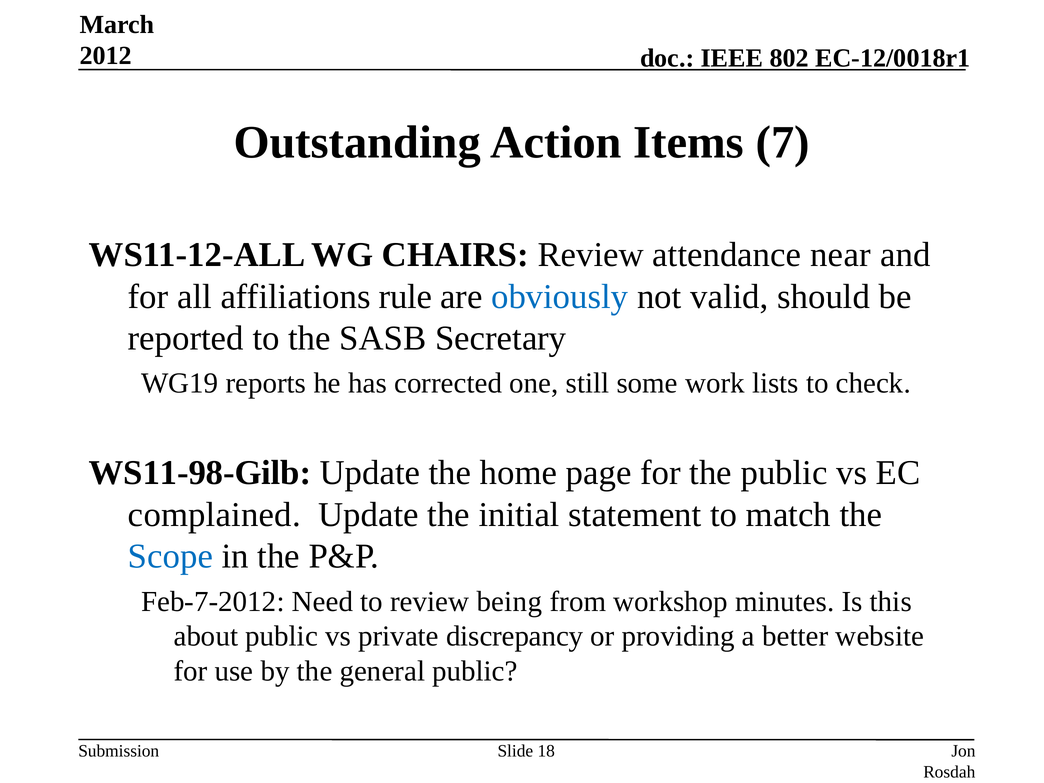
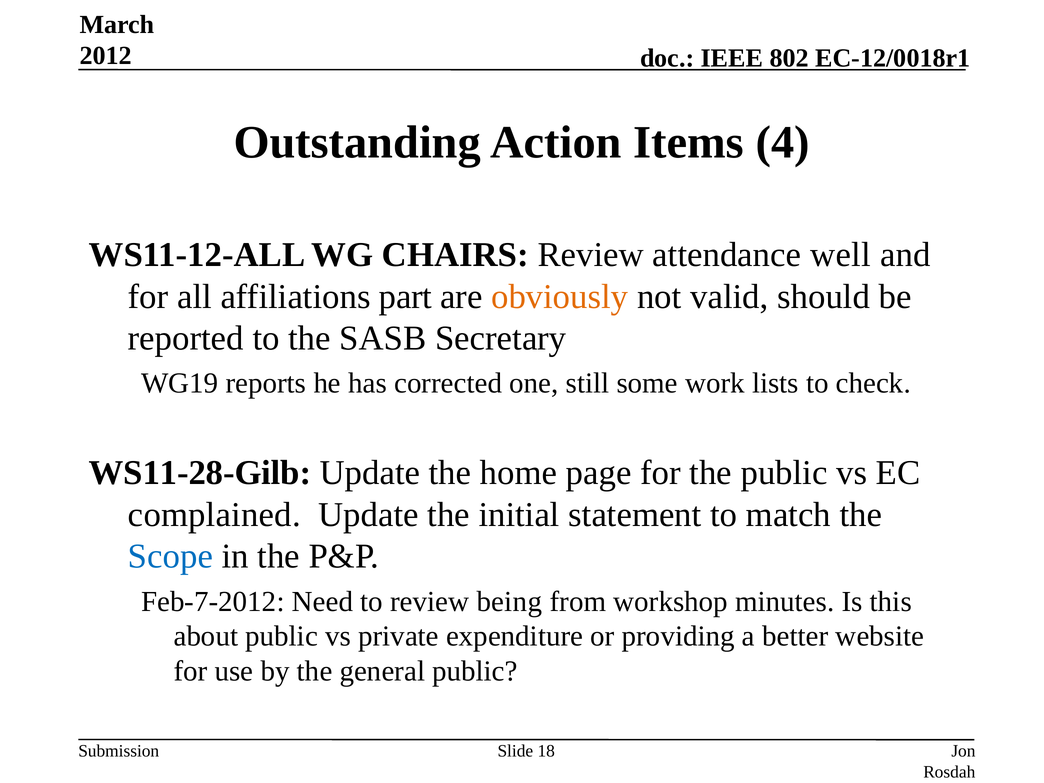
7: 7 -> 4
near: near -> well
rule: rule -> part
obviously colour: blue -> orange
WS11-98-Gilb: WS11-98-Gilb -> WS11-28-Gilb
discrepancy: discrepancy -> expenditure
